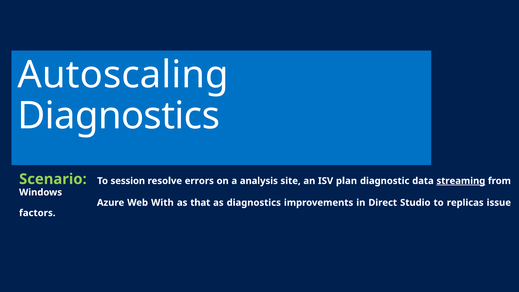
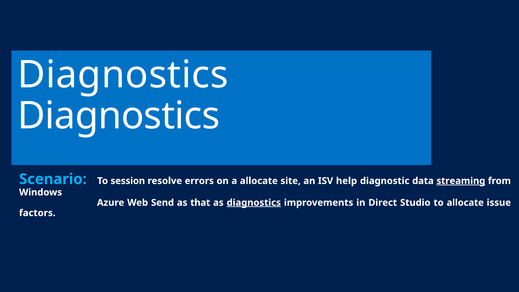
Autoscaling at (123, 75): Autoscaling -> Diagnostics
Scenario colour: light green -> light blue
a analysis: analysis -> allocate
plan: plan -> help
With: With -> Send
diagnostics at (254, 203) underline: none -> present
to replicas: replicas -> allocate
